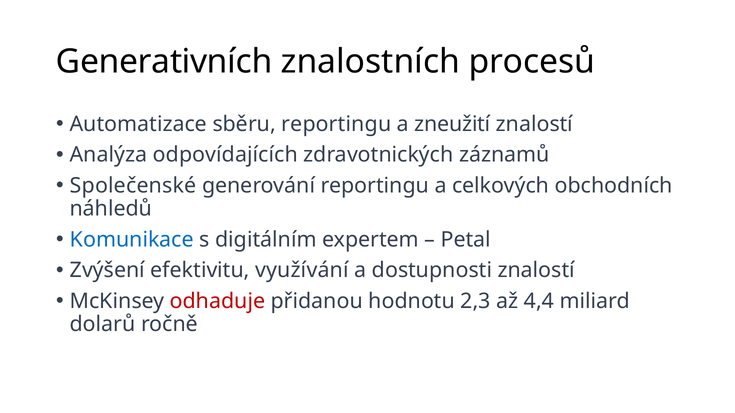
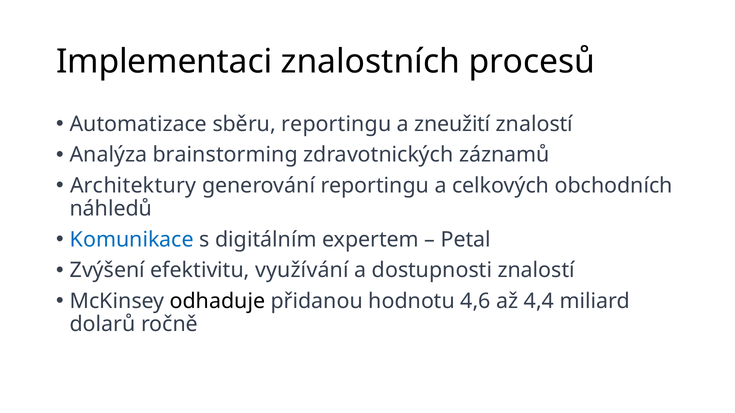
Generativních: Generativních -> Implementaci
odpovídajících: odpovídajících -> brainstorming
Společenské: Společenské -> Architektury
odhaduje colour: red -> black
2,3: 2,3 -> 4,6
